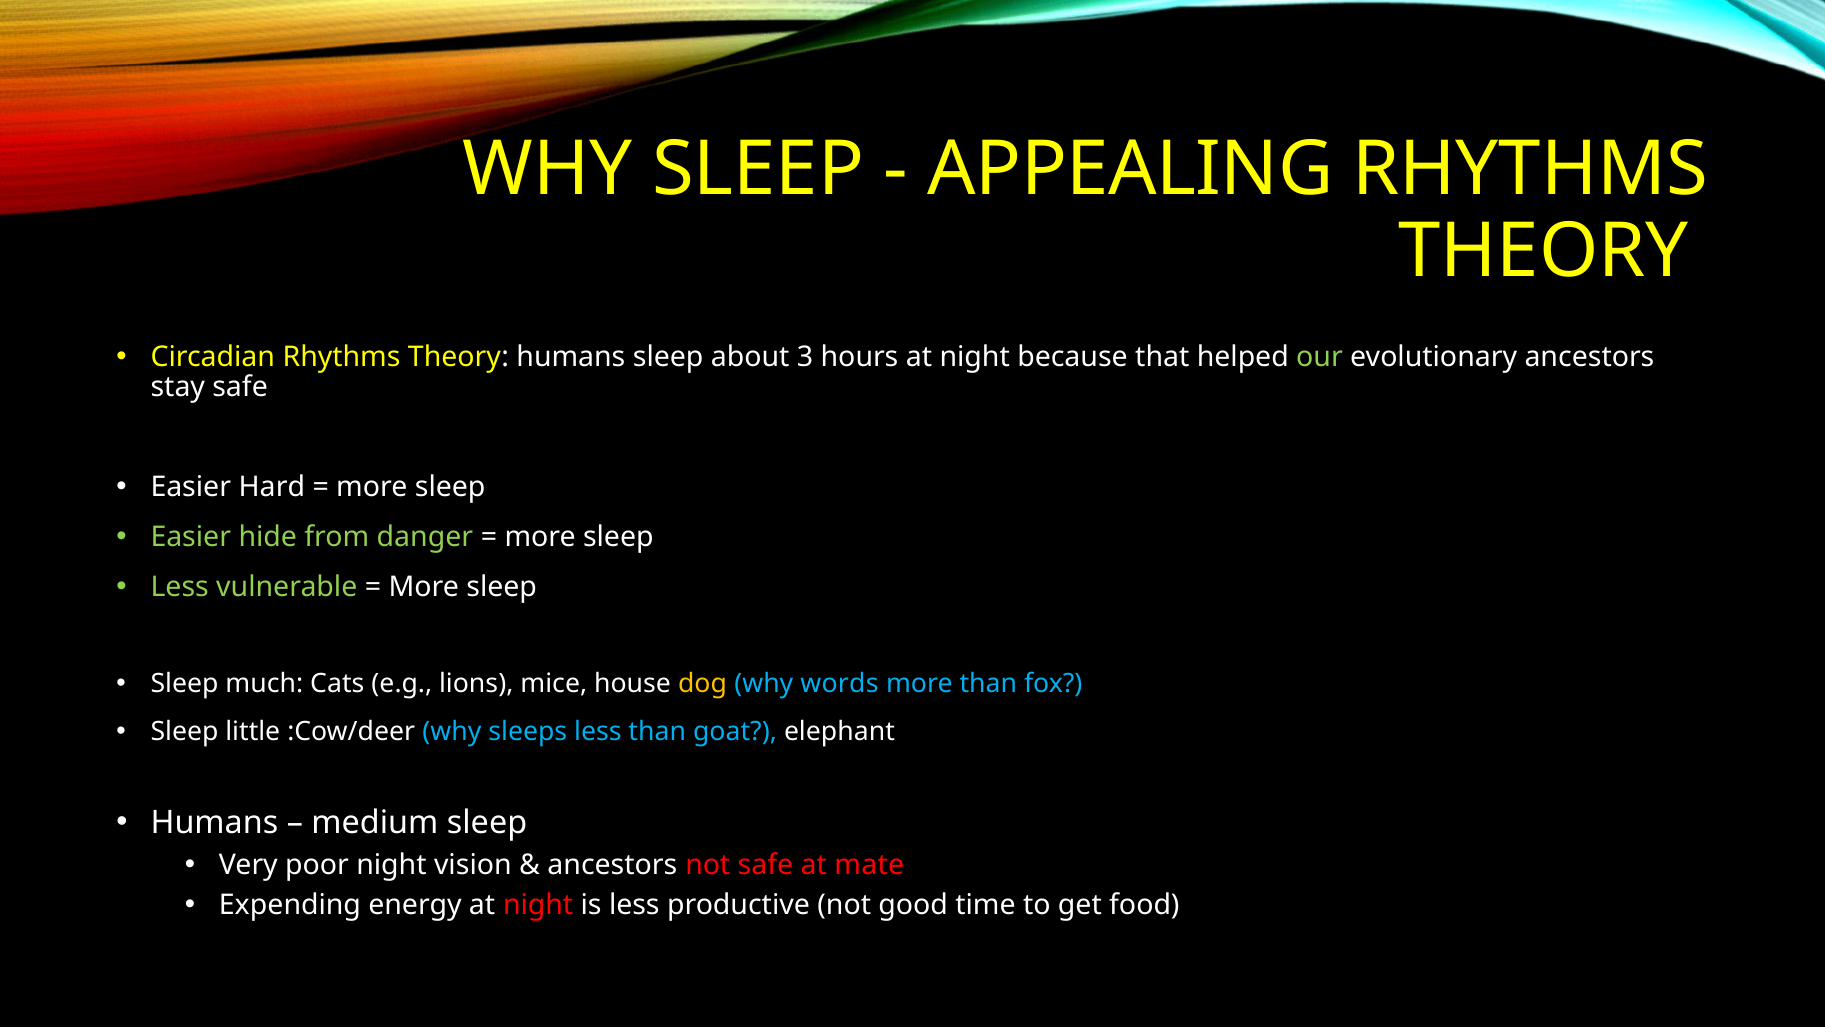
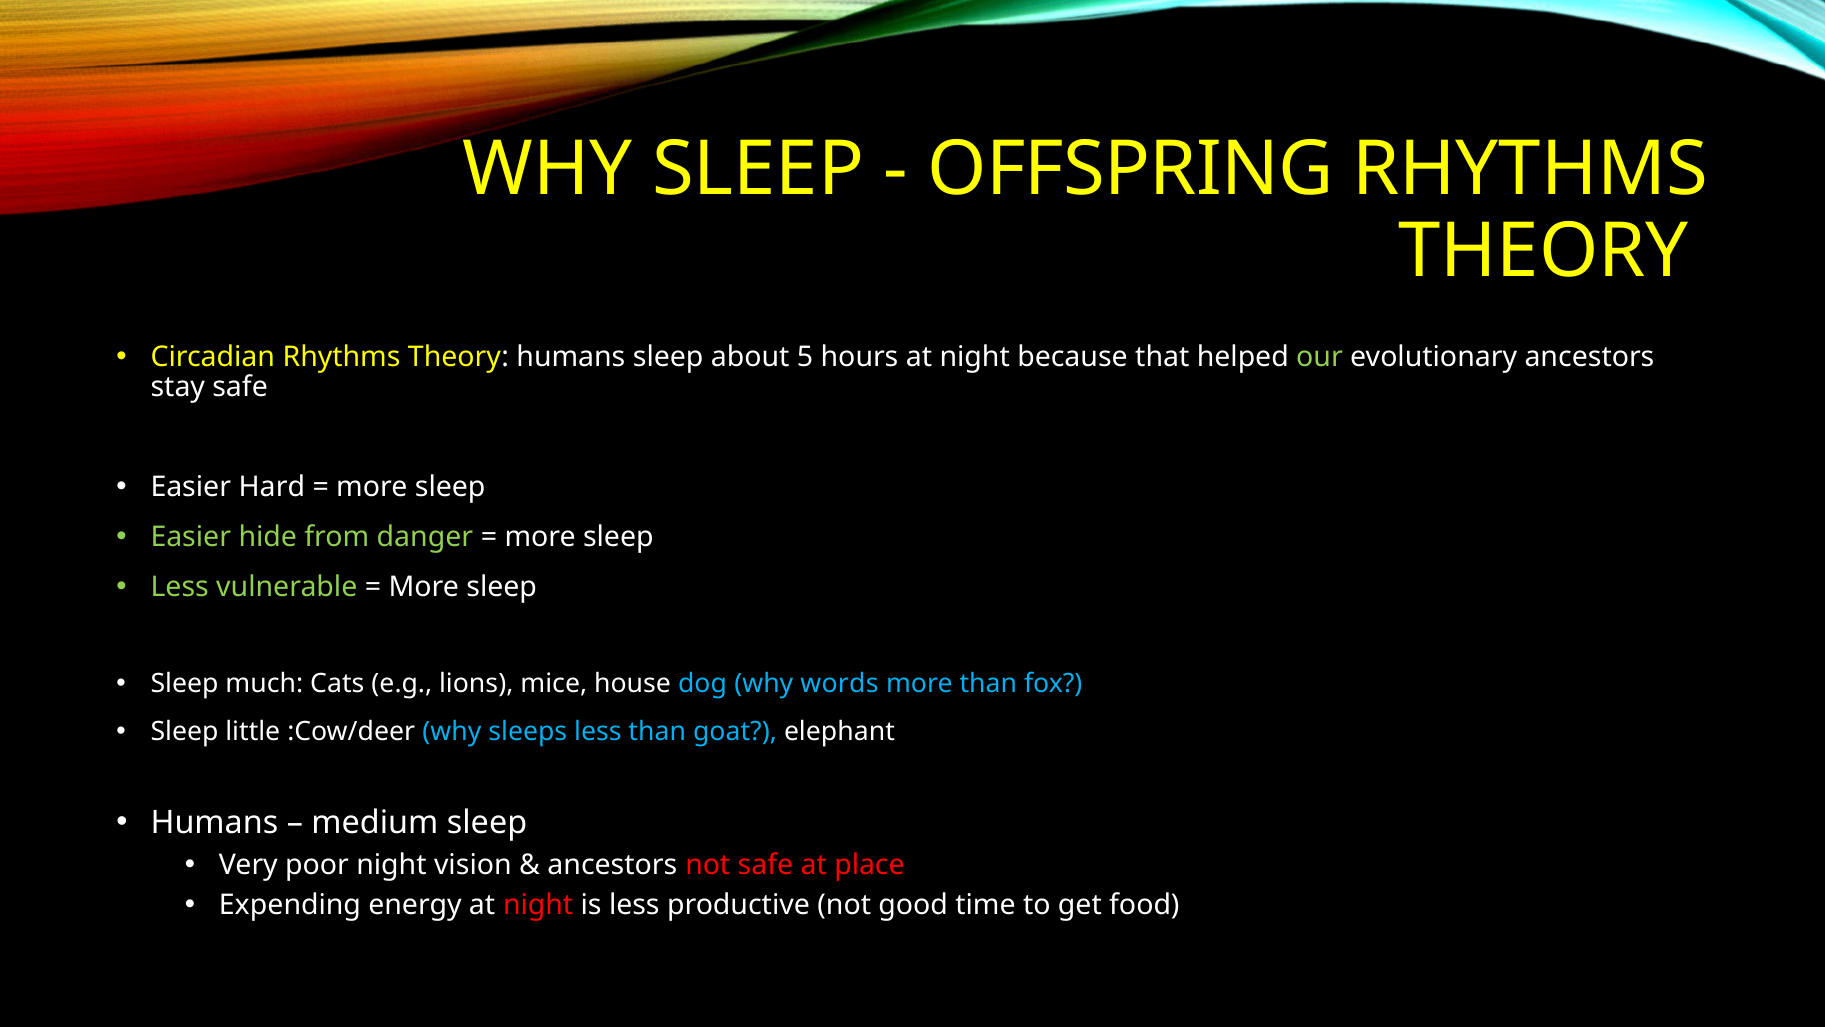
APPEALING: APPEALING -> OFFSPRING
3: 3 -> 5
dog colour: yellow -> light blue
mate: mate -> place
